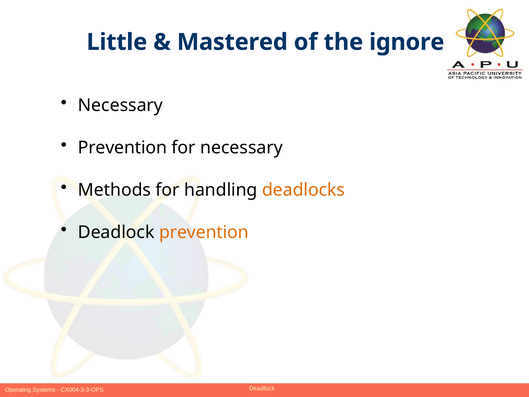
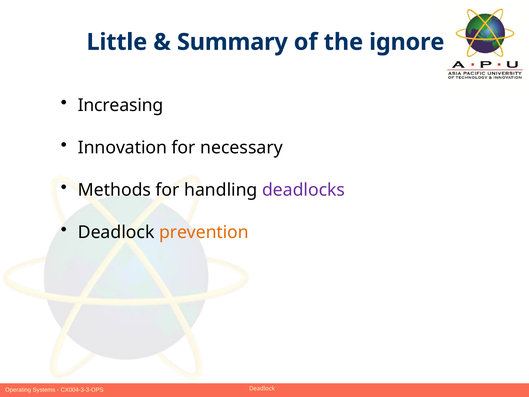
Mastered: Mastered -> Summary
Necessary at (120, 105): Necessary -> Increasing
Prevention at (122, 148): Prevention -> Innovation
deadlocks colour: orange -> purple
